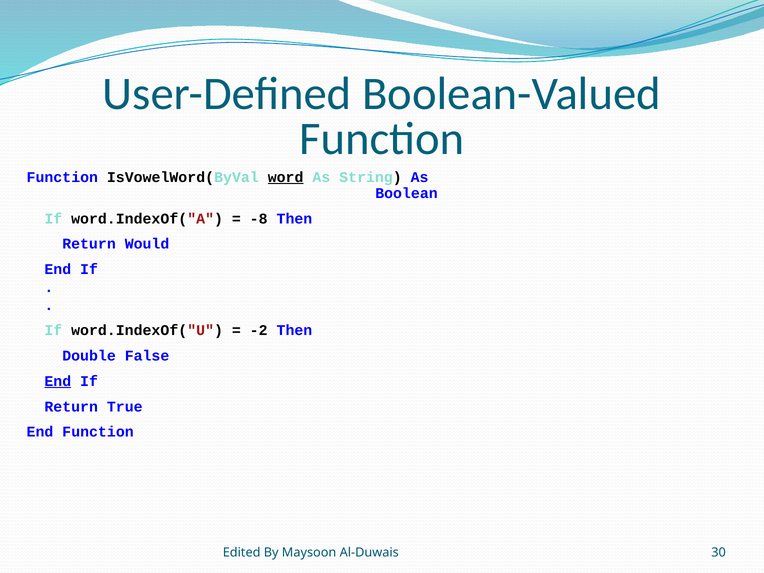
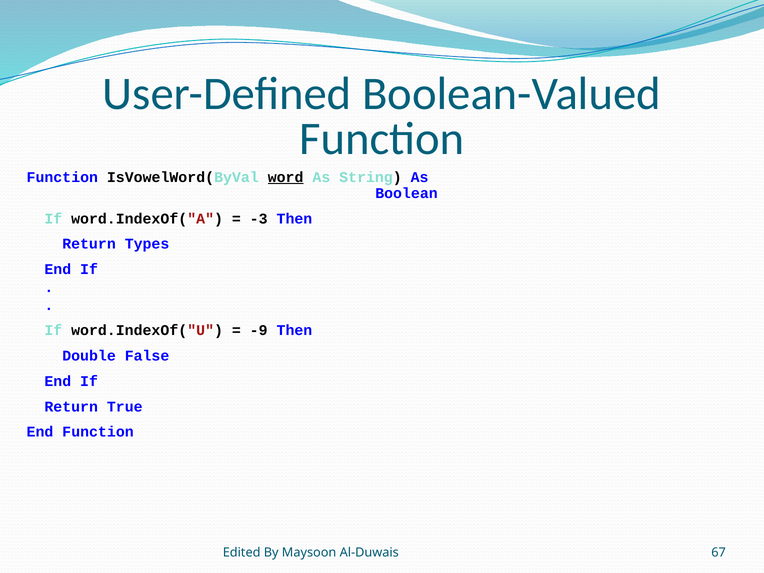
-8: -8 -> -3
Would: Would -> Types
-2: -2 -> -9
End at (58, 381) underline: present -> none
30: 30 -> 67
